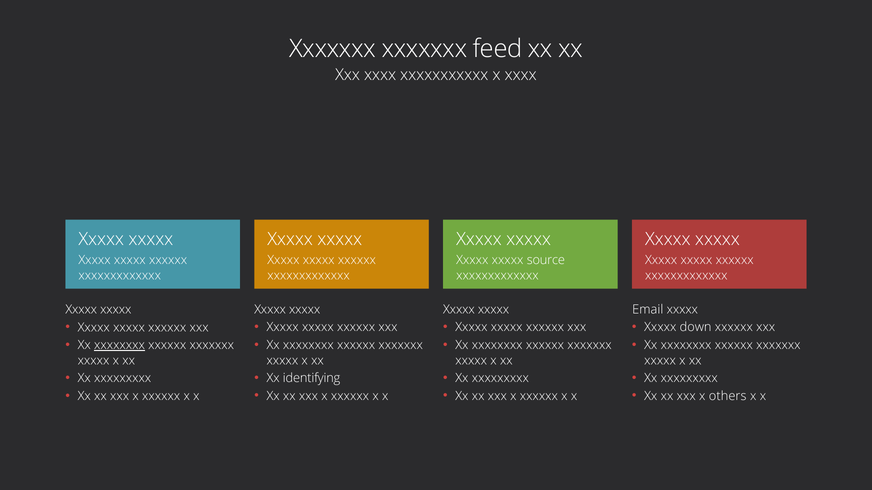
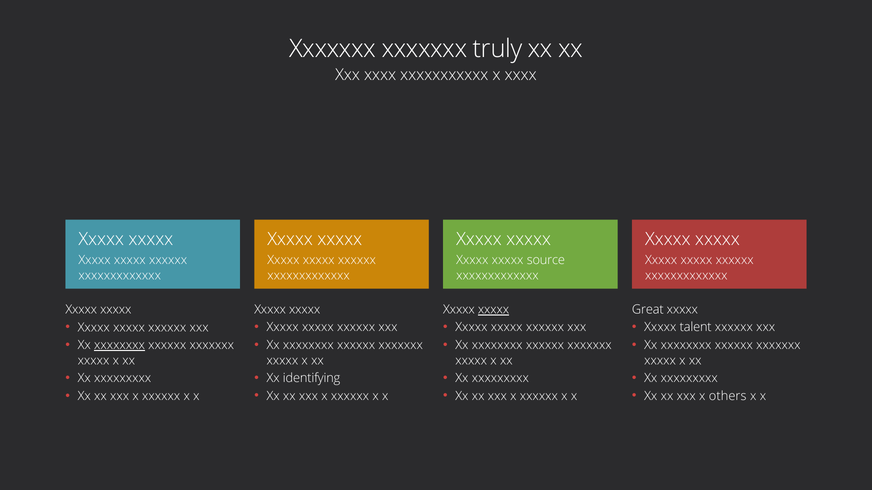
feed: feed -> truly
xxxxx at (494, 310) underline: none -> present
Email: Email -> Great
down: down -> talent
